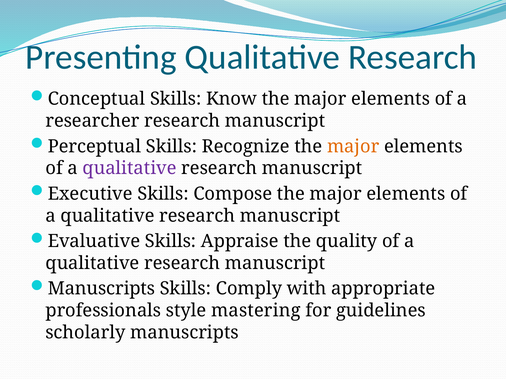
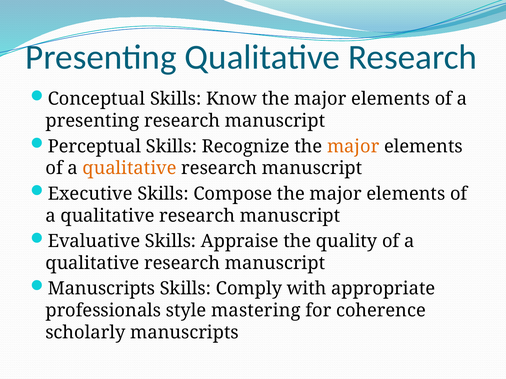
researcher at (92, 121): researcher -> presenting
qualitative at (130, 168) colour: purple -> orange
guidelines: guidelines -> coherence
